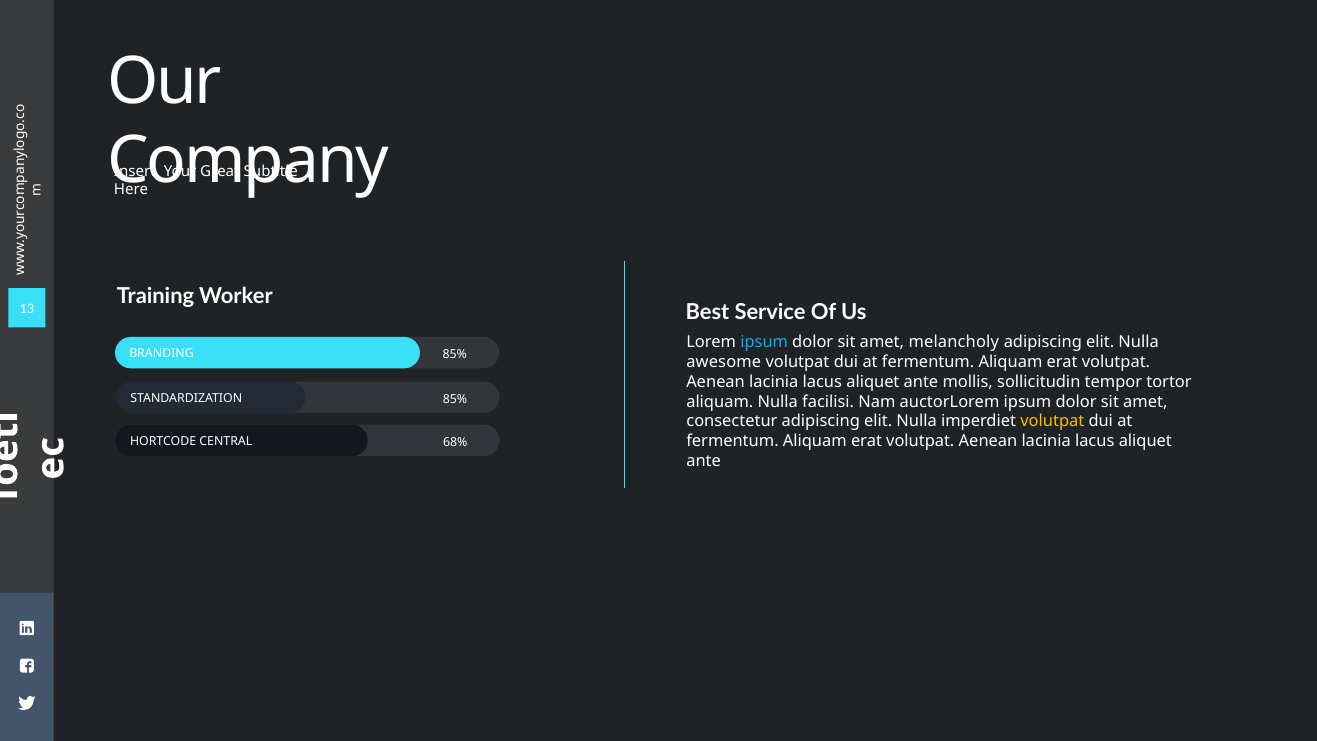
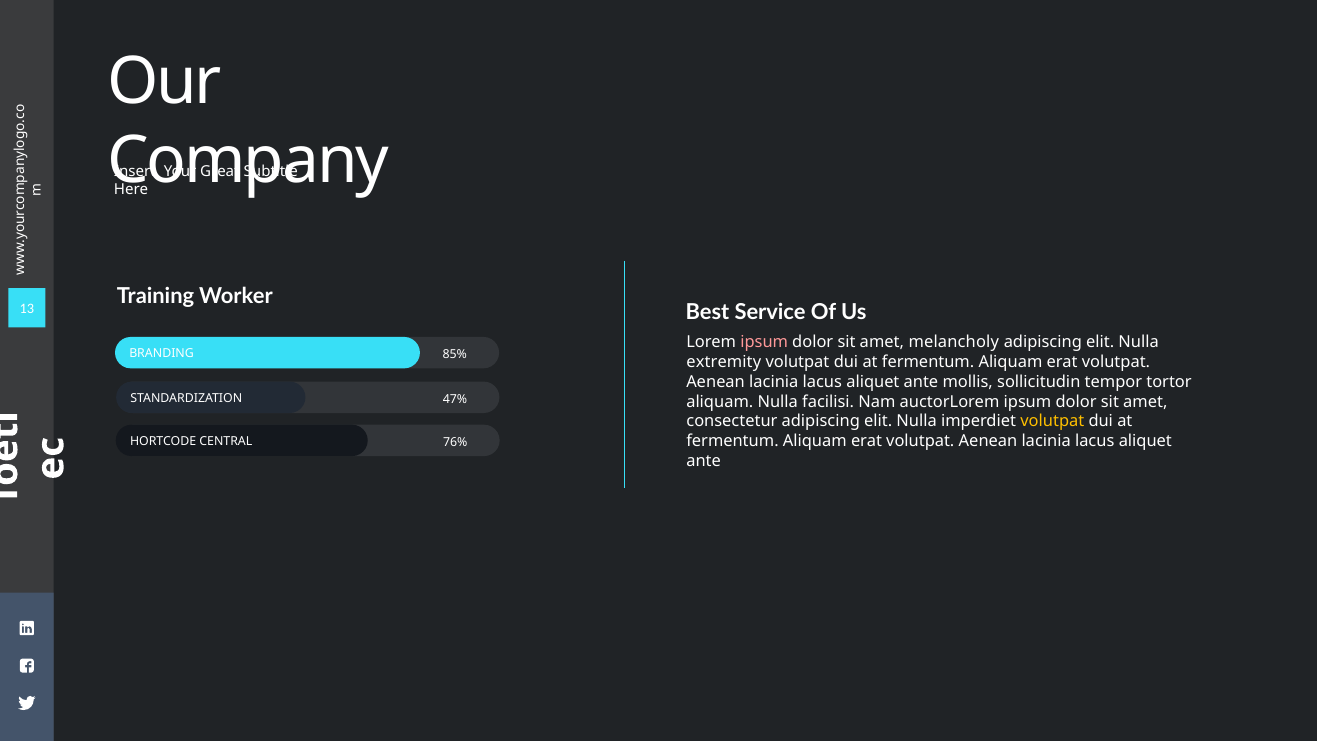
ipsum at (764, 342) colour: light blue -> pink
awesome: awesome -> extremity
STANDARDIZATION 85%: 85% -> 47%
68%: 68% -> 76%
